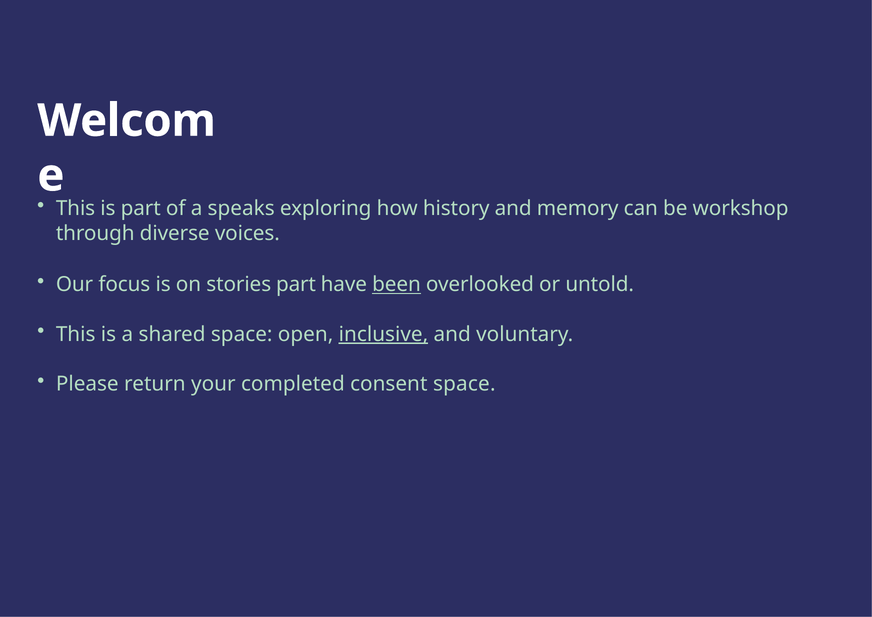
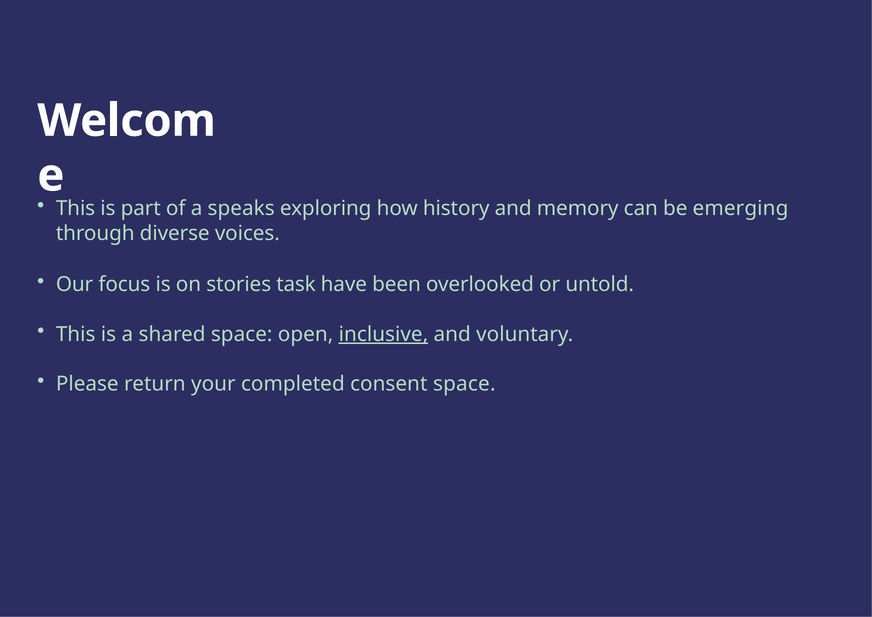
workshop: workshop -> emerging
stories part: part -> task
been underline: present -> none
